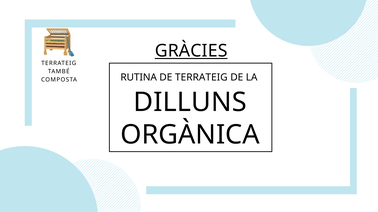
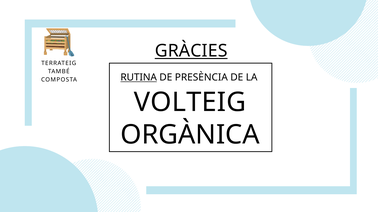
RUTINA underline: none -> present
DE TERRATEIG: TERRATEIG -> PRESÈNCIA
DILLUNS: DILLUNS -> VOLTEIG
